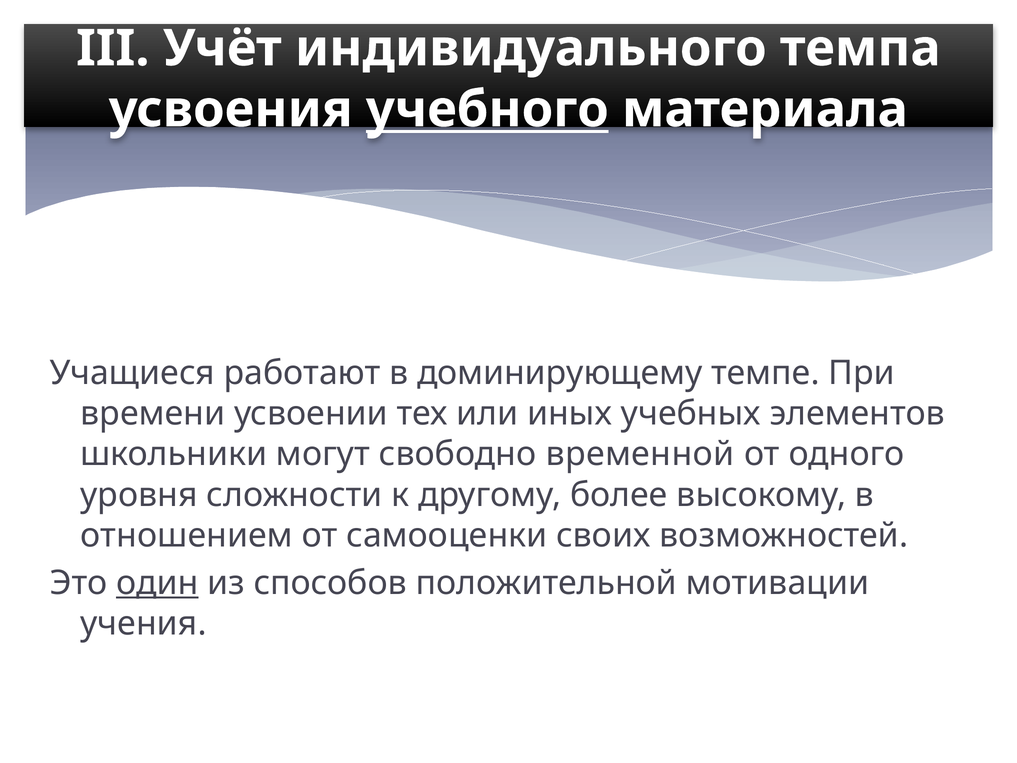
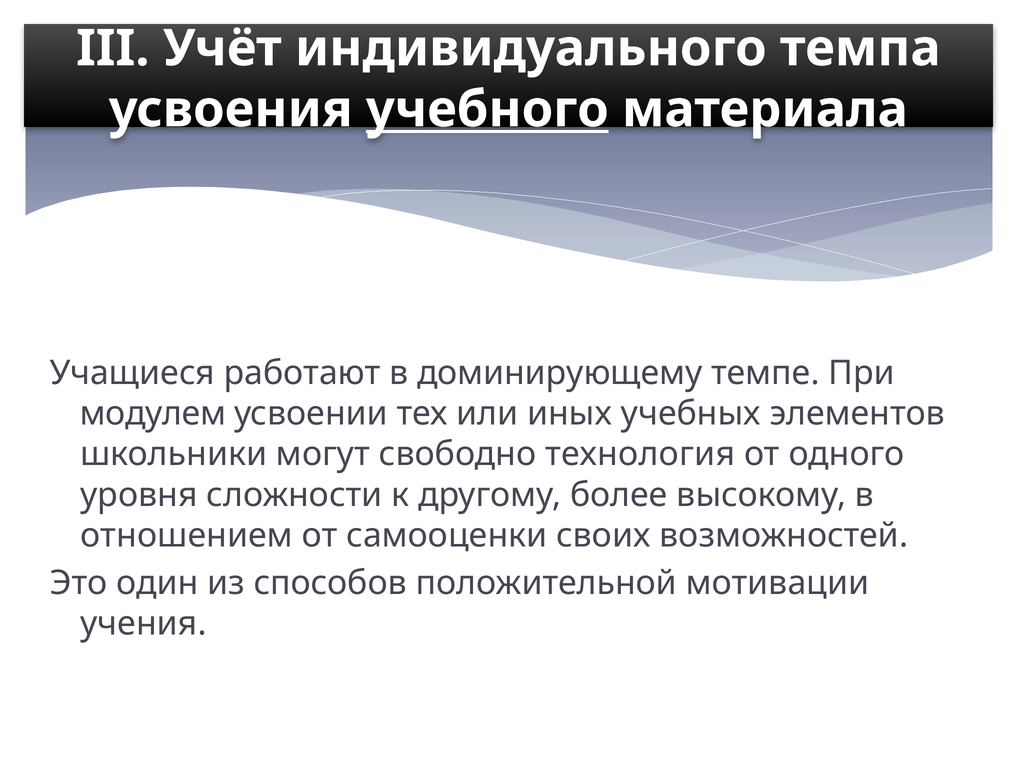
времени: времени -> модулем
временной: временной -> технология
один underline: present -> none
